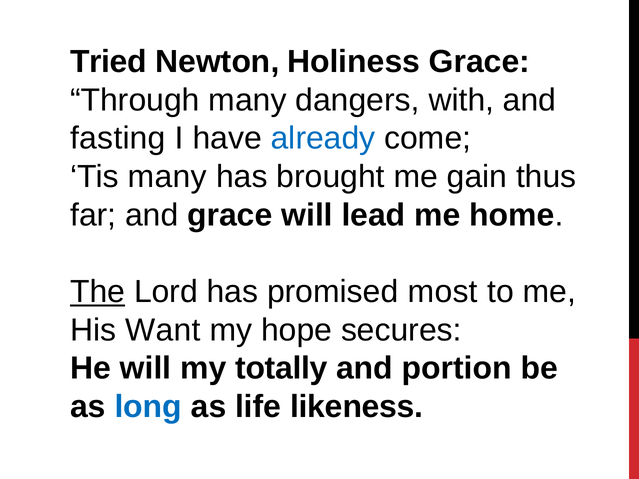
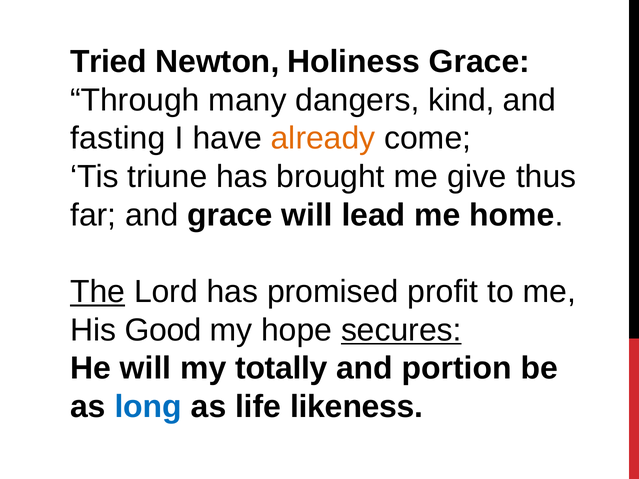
with: with -> kind
already colour: blue -> orange
Tis many: many -> triune
gain: gain -> give
most: most -> profit
Want: Want -> Good
secures underline: none -> present
